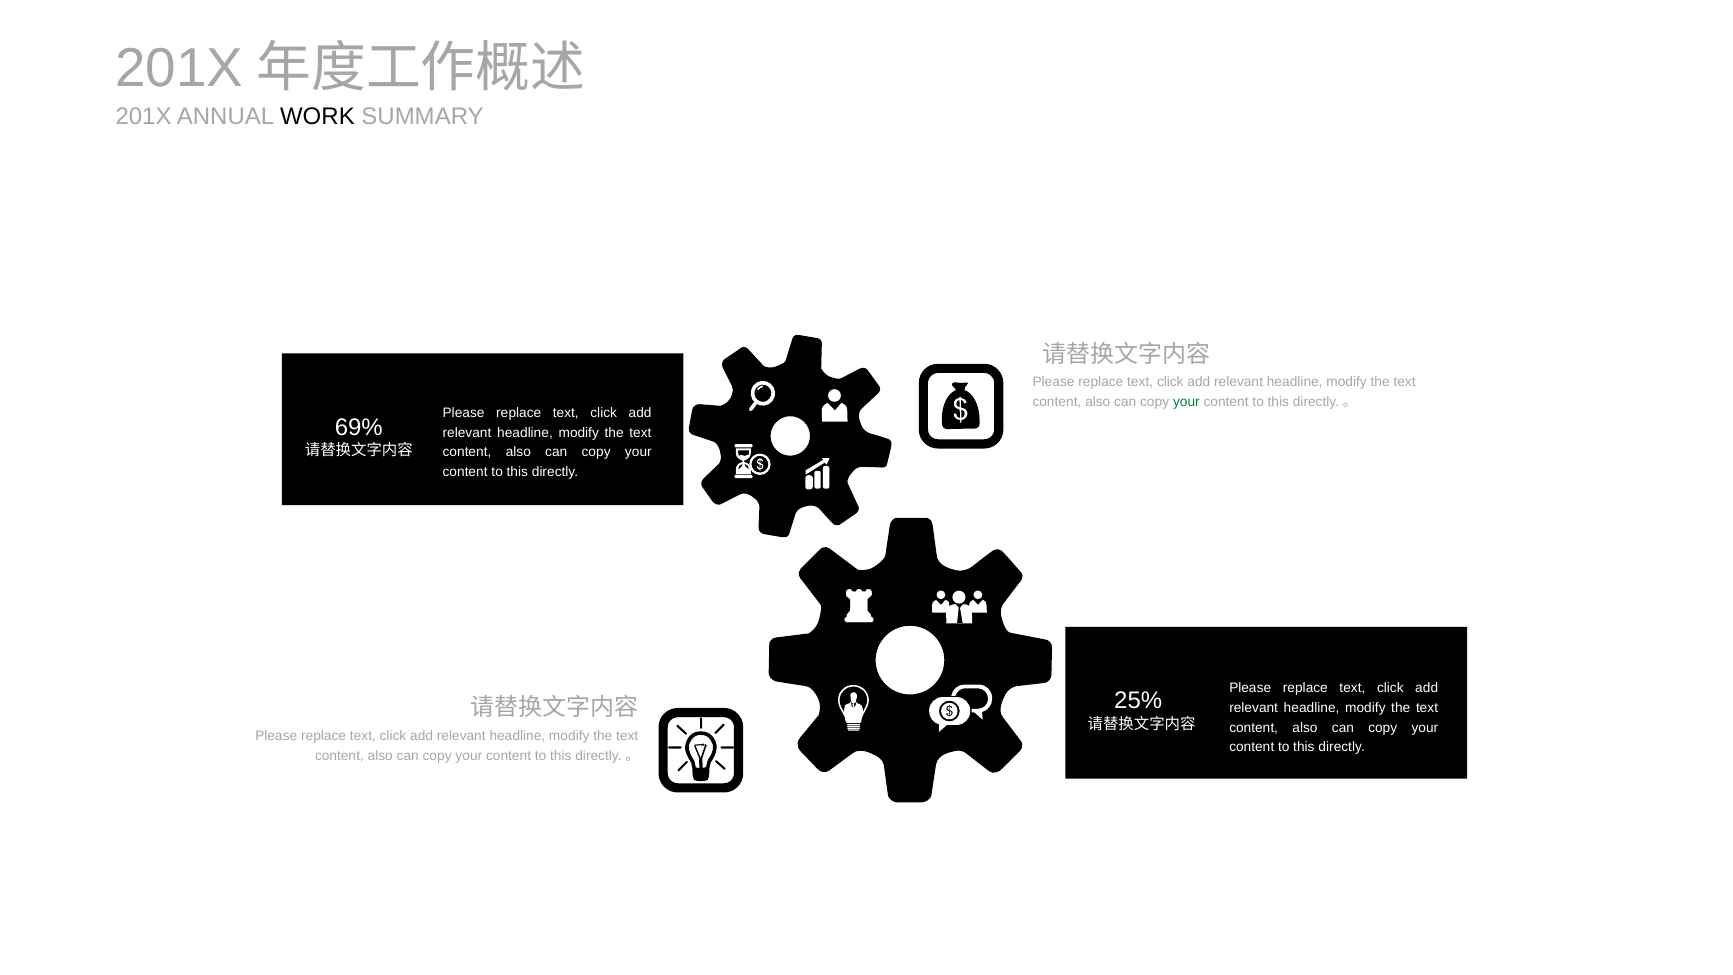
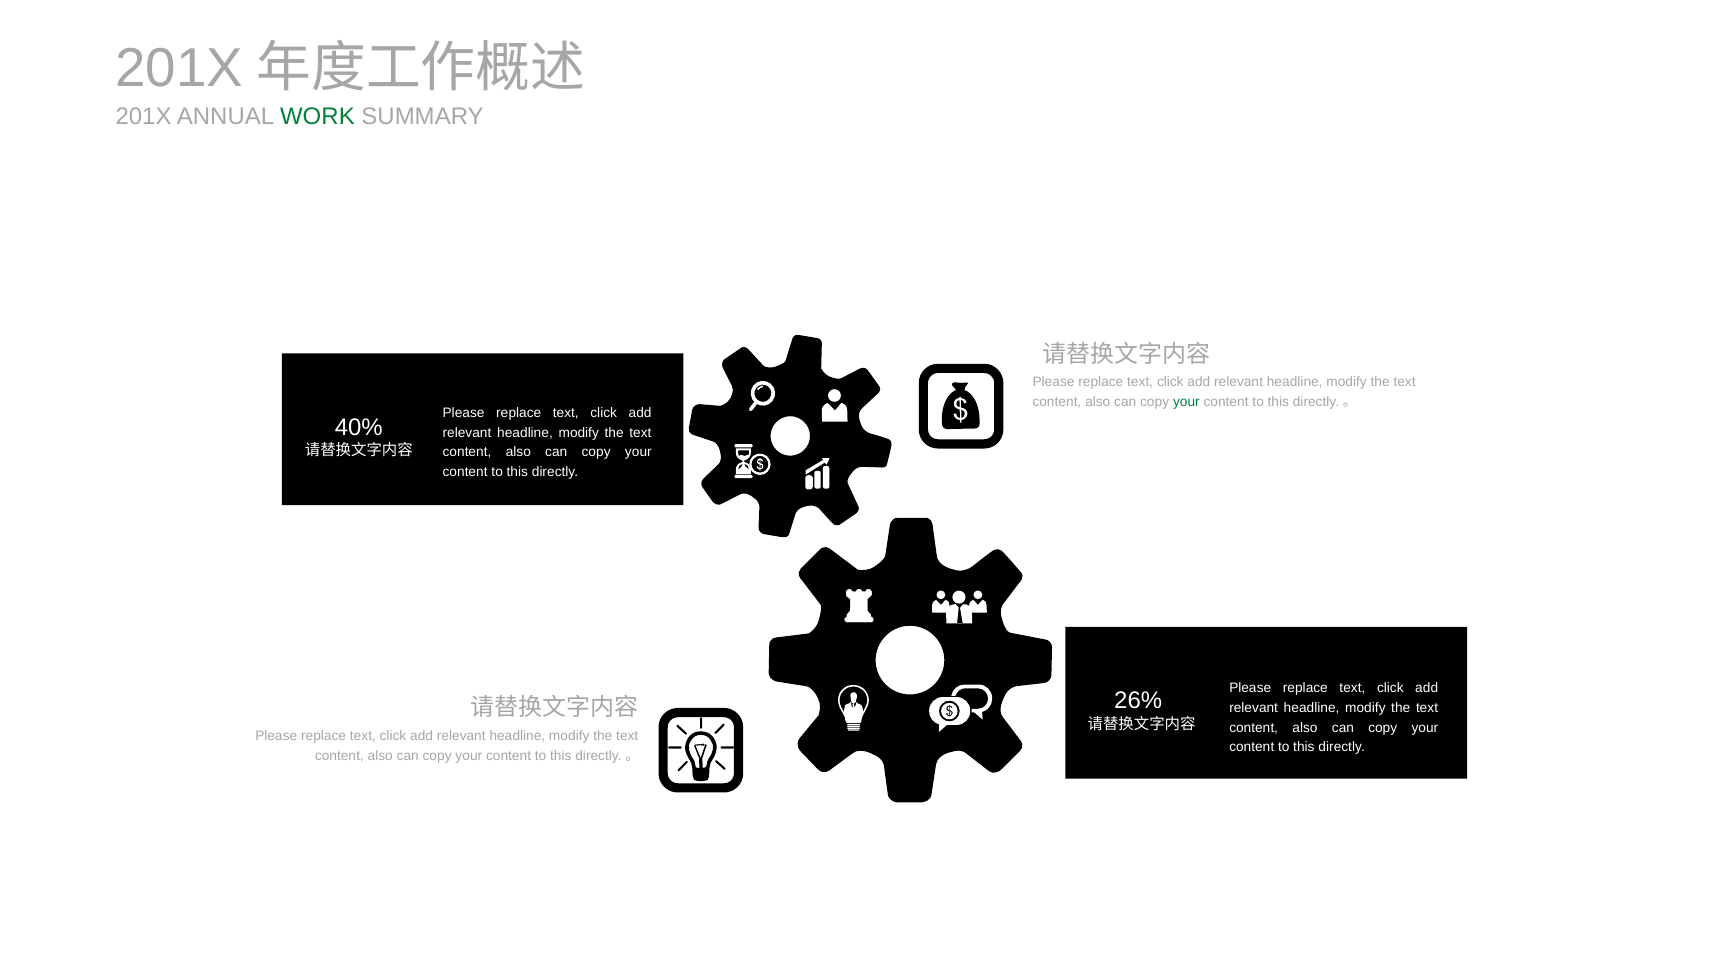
WORK colour: black -> green
69%: 69% -> 40%
25%: 25% -> 26%
